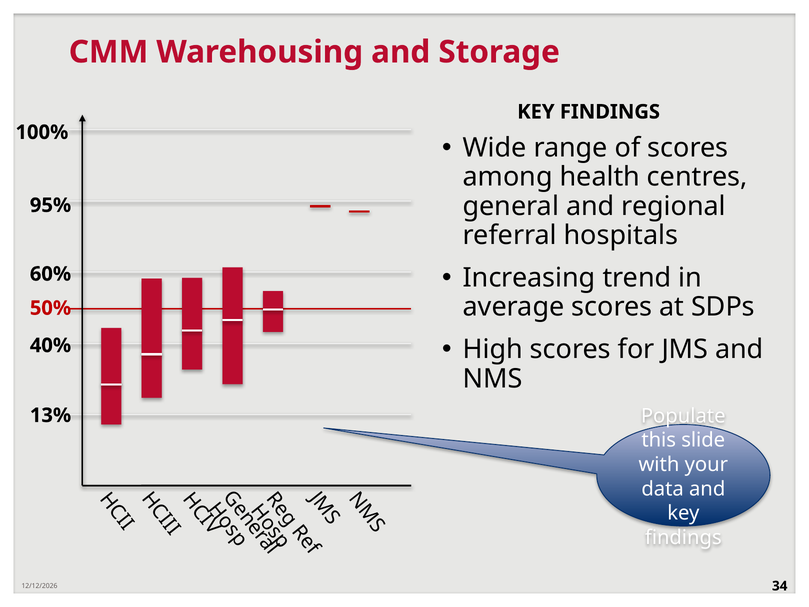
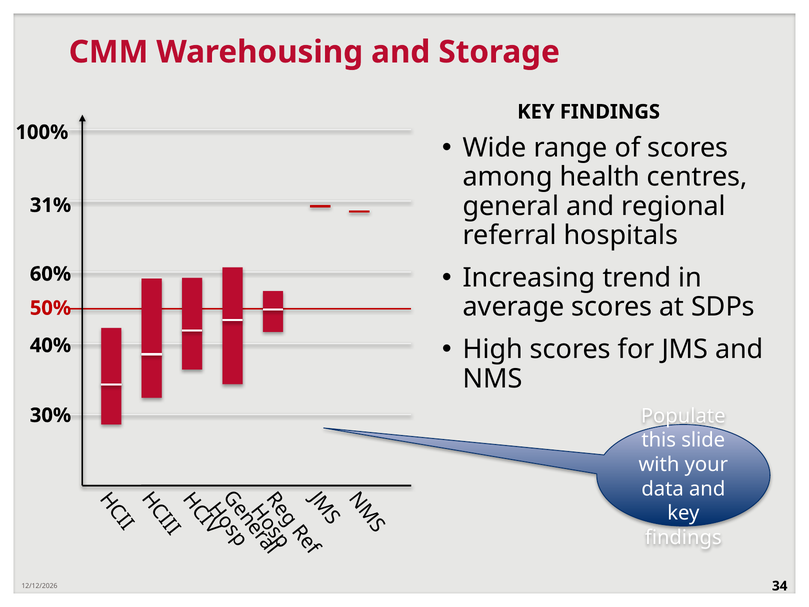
95%: 95% -> 31%
13%: 13% -> 30%
